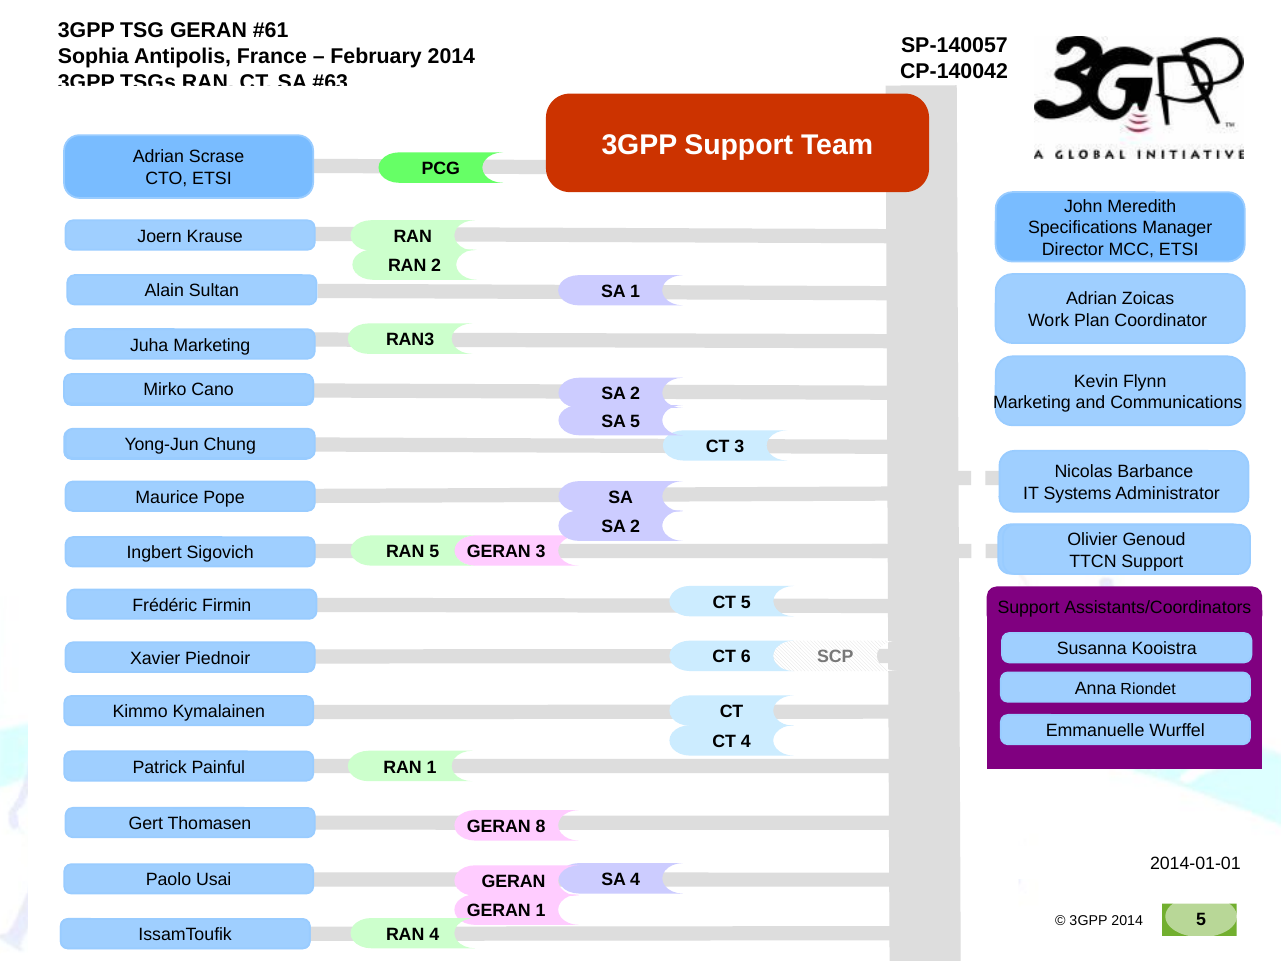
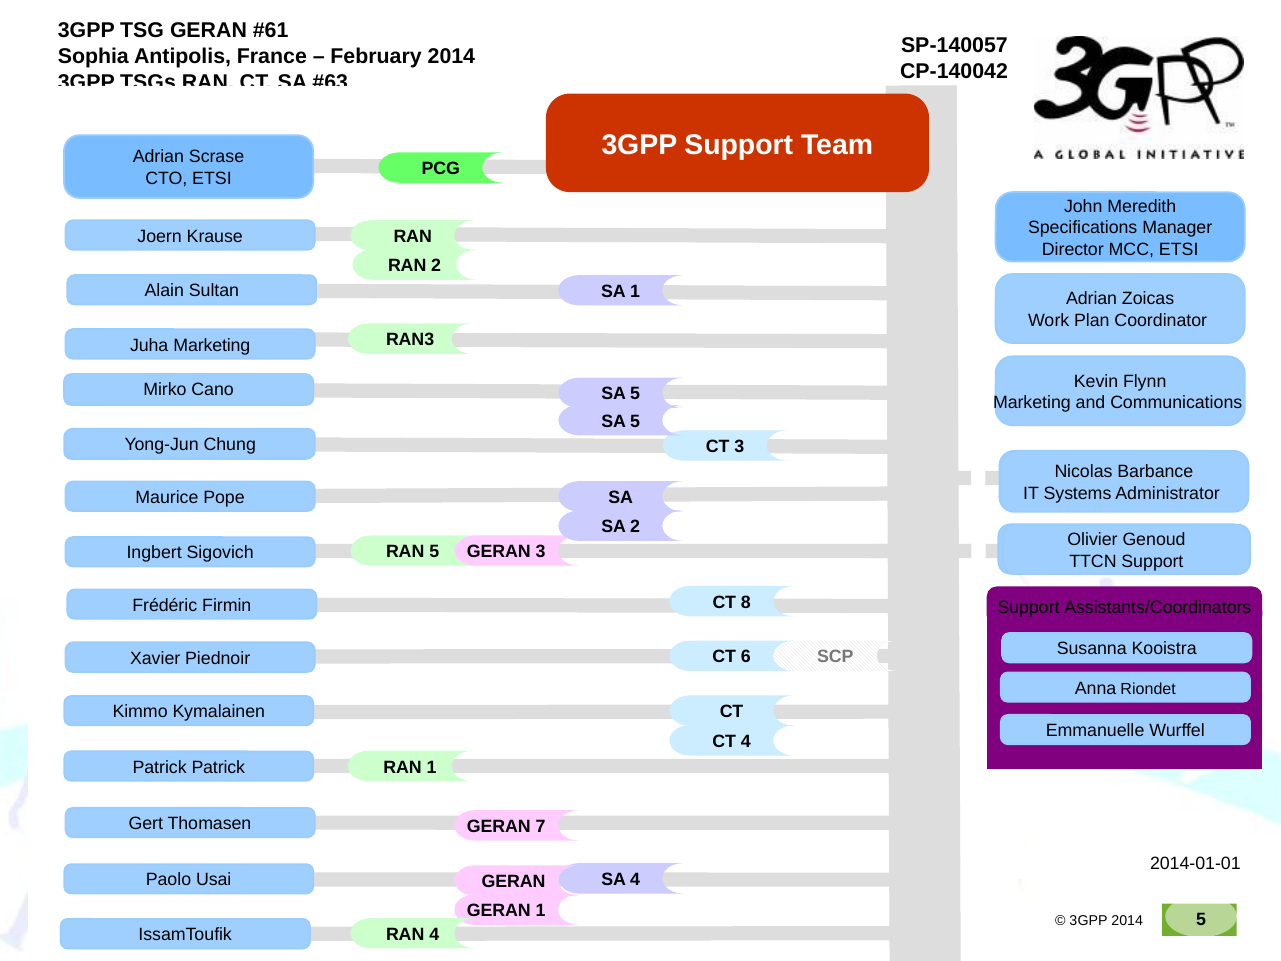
2 at (635, 394): 2 -> 5
CT 5: 5 -> 8
Patrick Painful: Painful -> Patrick
8: 8 -> 7
